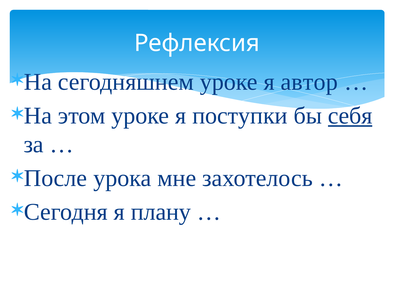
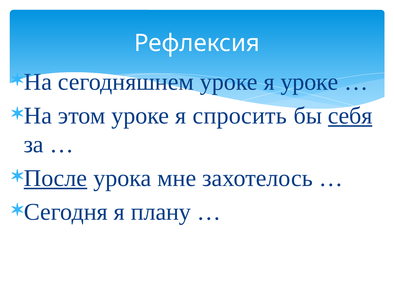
я автор: автор -> уроке
поступки: поступки -> спросить
После underline: none -> present
